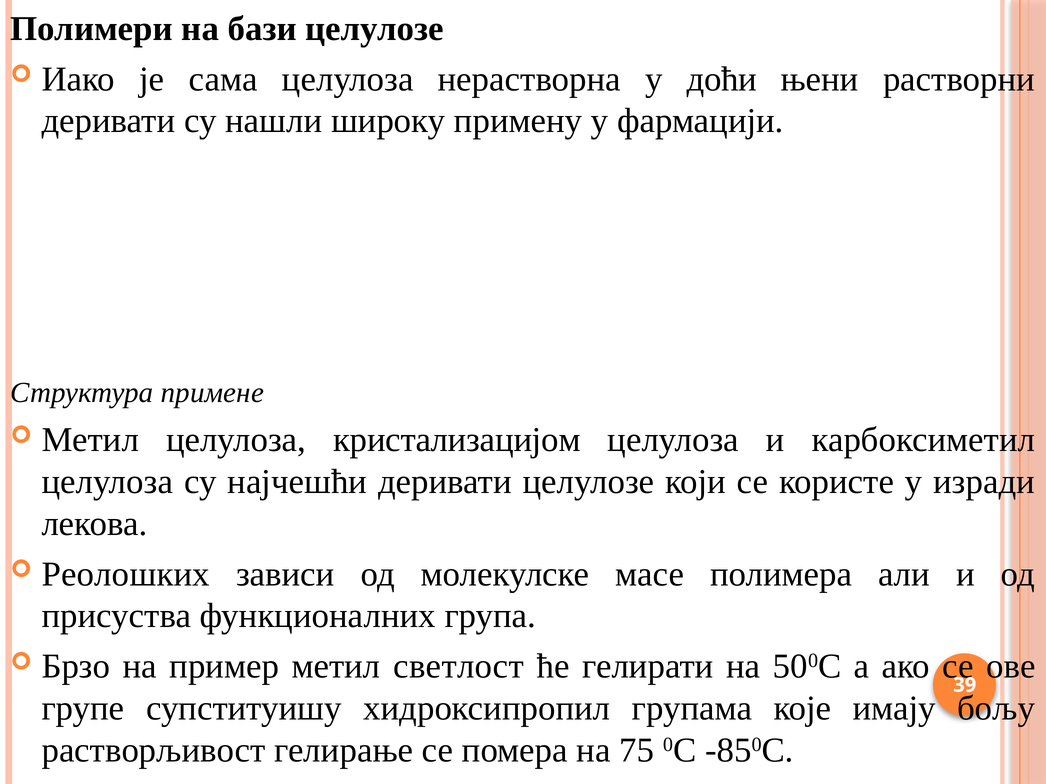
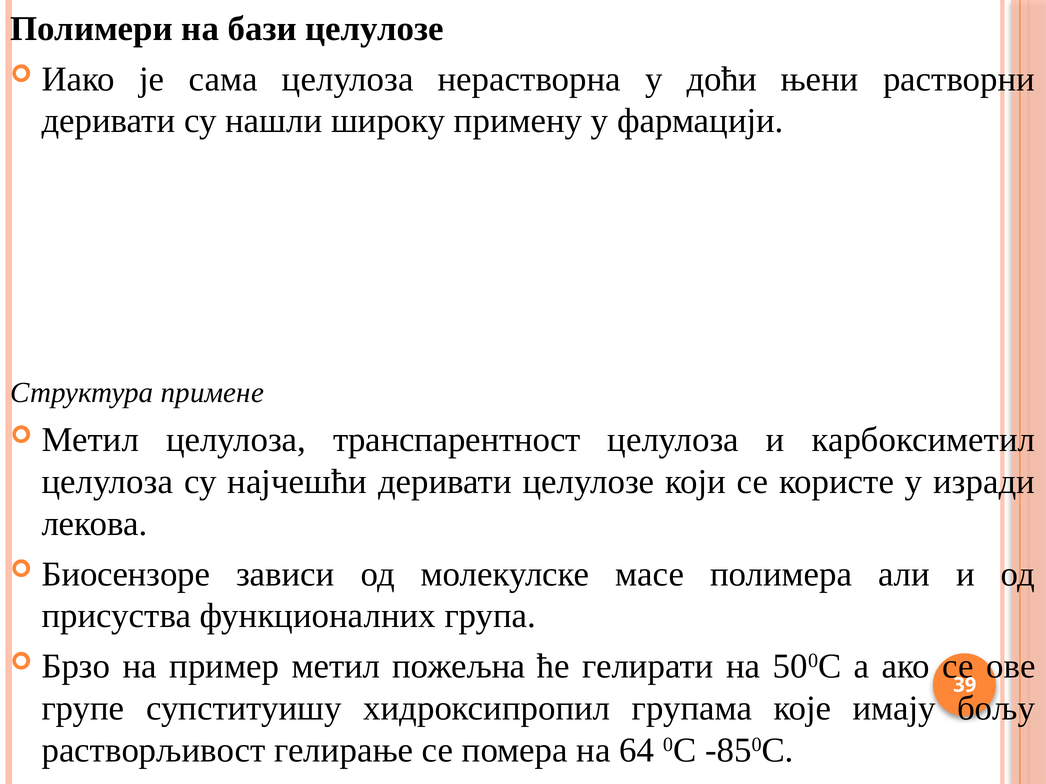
кристализацијом: кристализацијом -> транспарентност
Реолошких: Реолошких -> Биосензоре
светлост: светлост -> пожељна
75: 75 -> 64
